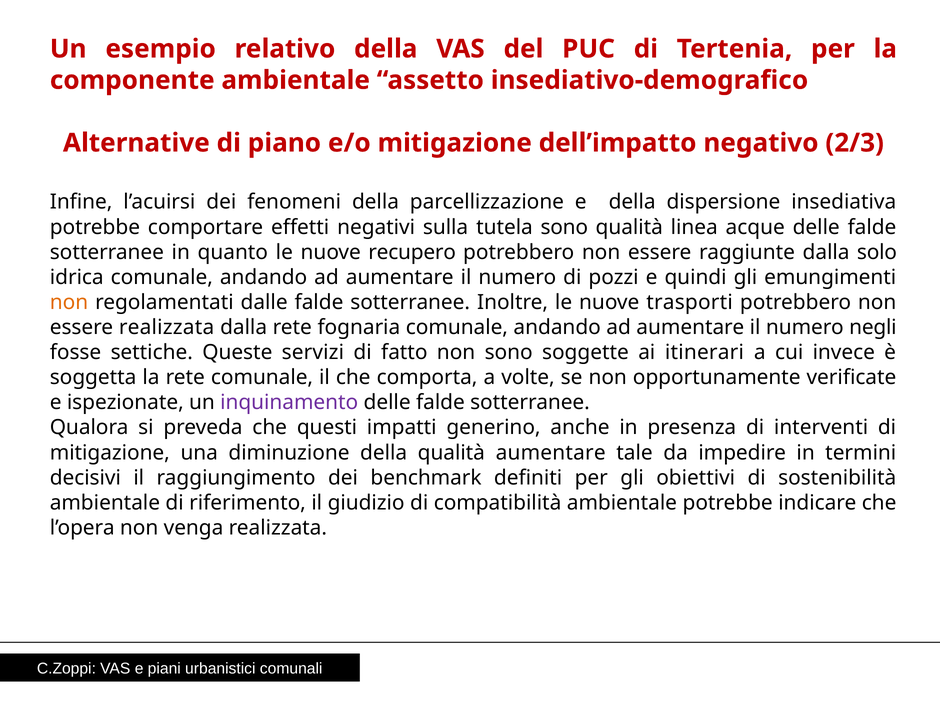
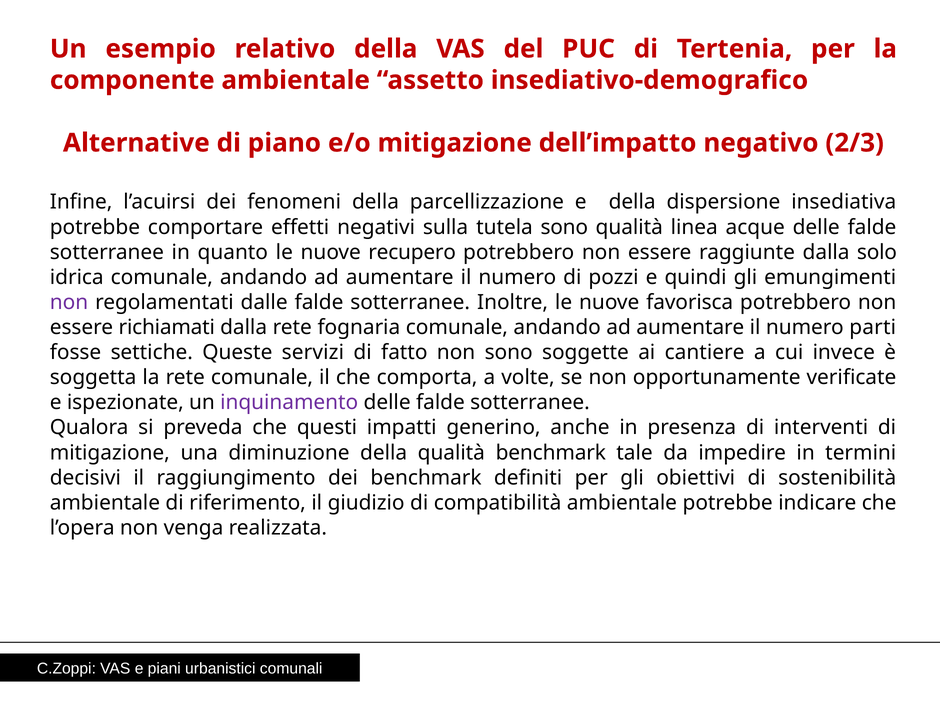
non at (69, 302) colour: orange -> purple
trasporti: trasporti -> favorisca
essere realizzata: realizzata -> richiamati
negli: negli -> parti
itinerari: itinerari -> cantiere
qualità aumentare: aumentare -> benchmark
